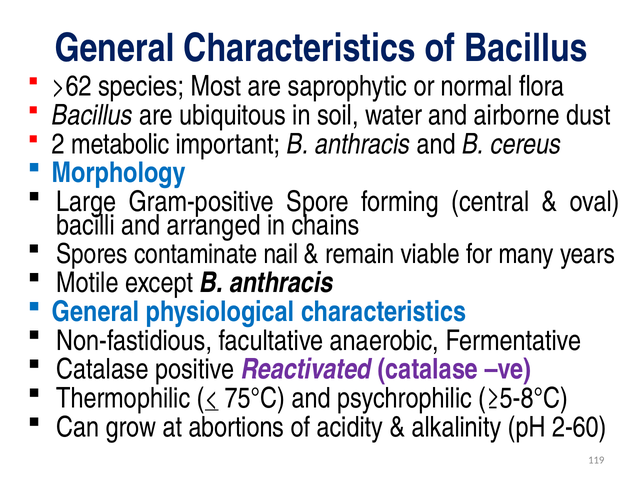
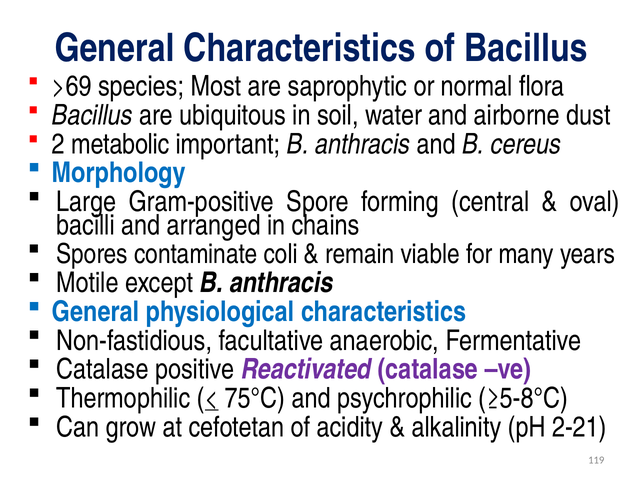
>62: >62 -> >69
nail: nail -> coli
abortions: abortions -> cefotetan
2-60: 2-60 -> 2-21
